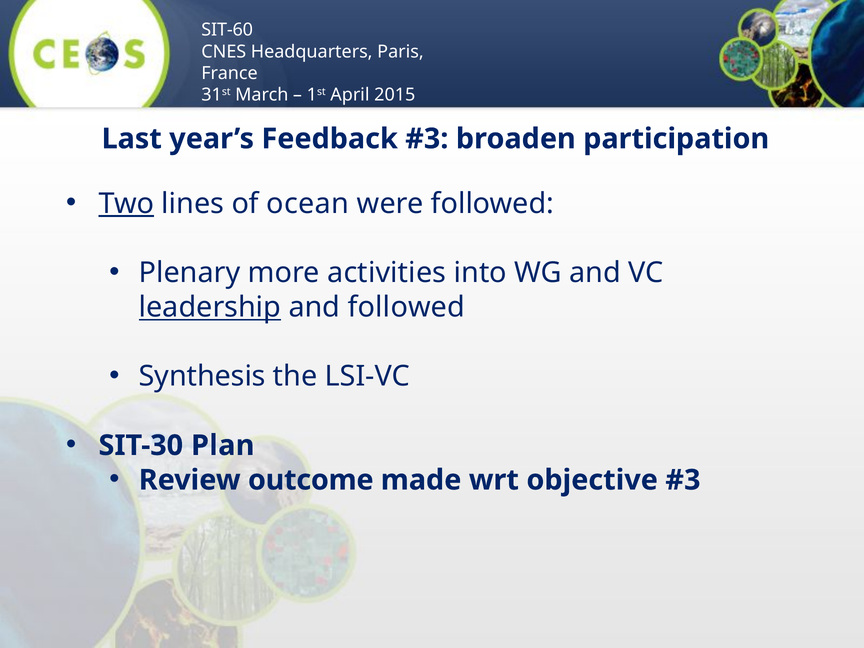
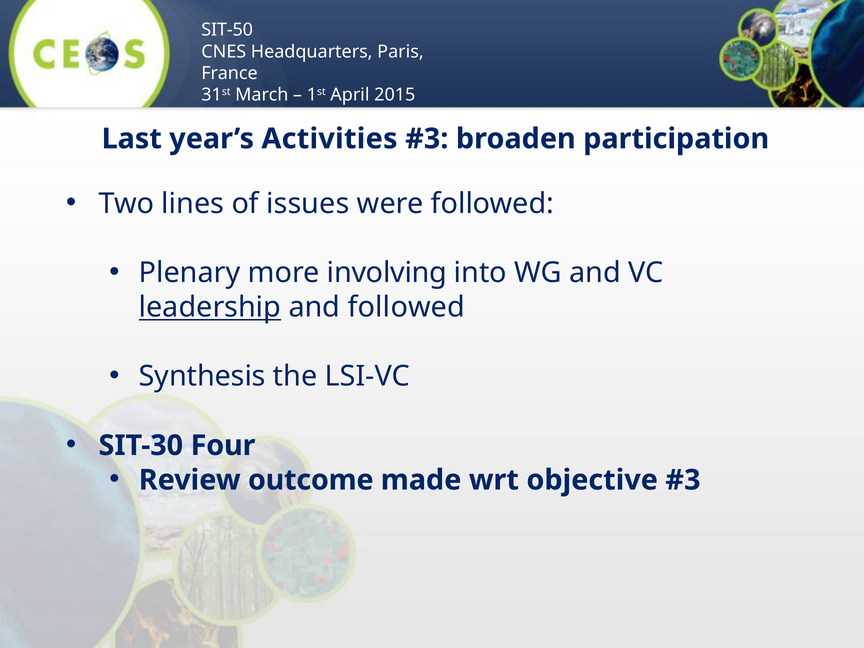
SIT-60: SIT-60 -> SIT-50
Feedback: Feedback -> Activities
Two underline: present -> none
ocean: ocean -> issues
activities: activities -> involving
Plan: Plan -> Four
